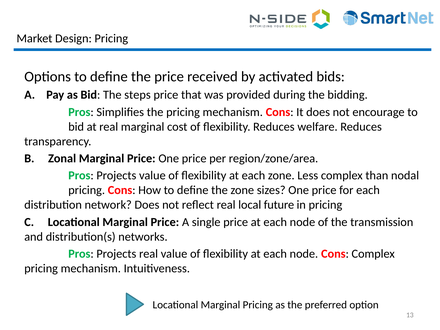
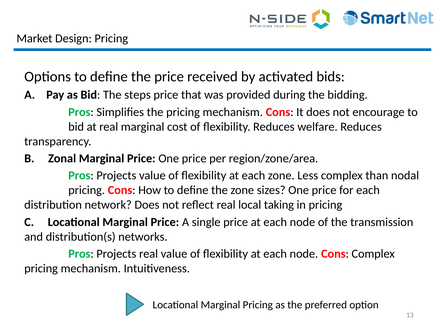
future: future -> taking
